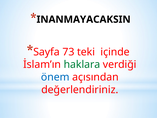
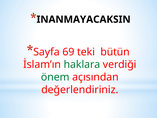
73: 73 -> 69
içinde: içinde -> bütün
önem colour: blue -> green
